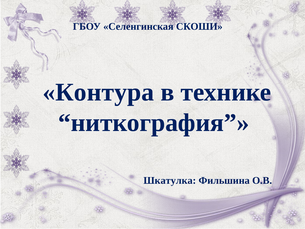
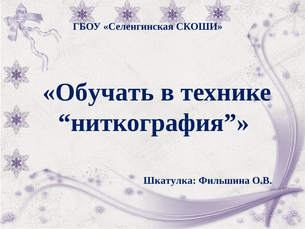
Контура: Контура -> Обучать
